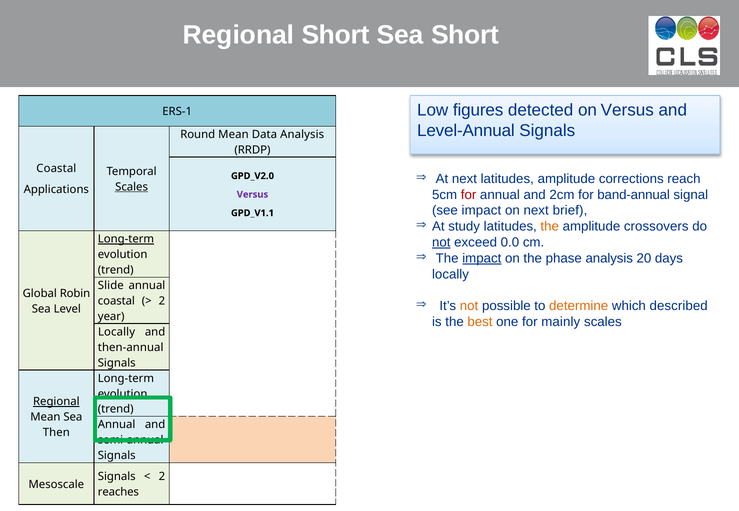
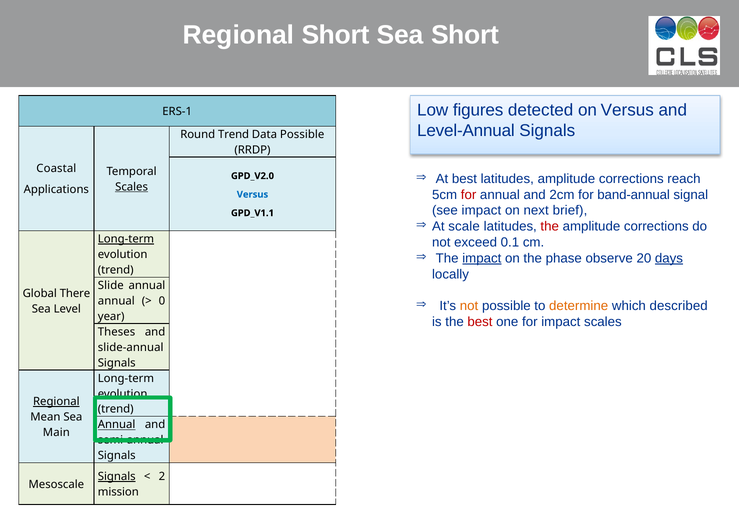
Round Mean: Mean -> Trend
Data Analysis: Analysis -> Possible
At next: next -> best
Versus at (252, 195) colour: purple -> blue
study: study -> scale
the at (550, 227) colour: orange -> red
crossovers at (656, 227): crossovers -> corrections
not at (441, 243) underline: present -> none
0.0: 0.0 -> 0.1
phase analysis: analysis -> observe
days underline: none -> present
Robin: Robin -> There
coastal at (116, 301): coastal -> annual
2 at (162, 301): 2 -> 0
best at (480, 322) colour: orange -> red
for mainly: mainly -> impact
Locally at (117, 332): Locally -> Theses
then-annual: then-annual -> slide-annual
Annual at (117, 425) underline: none -> present
Then: Then -> Main
Signals at (117, 477) underline: none -> present
reaches: reaches -> mission
